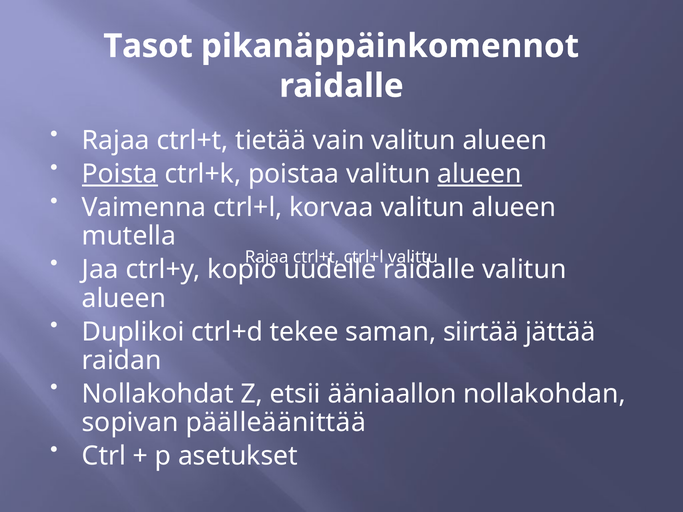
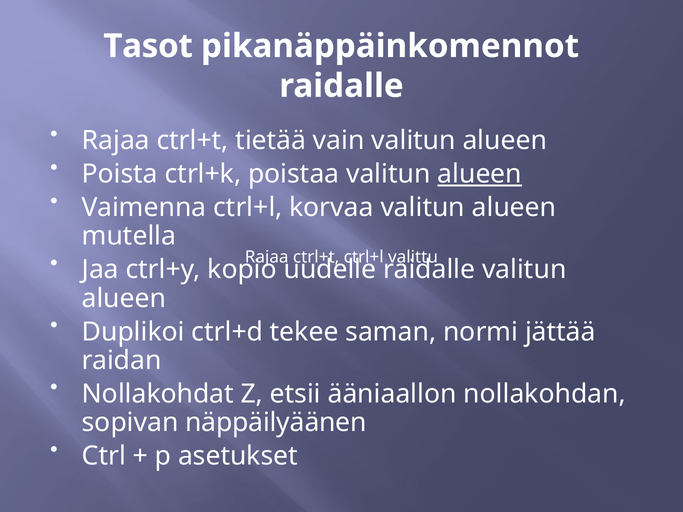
Poista underline: present -> none
siirtää: siirtää -> normi
päälleäänittää: päälleäänittää -> näppäilyäänen
